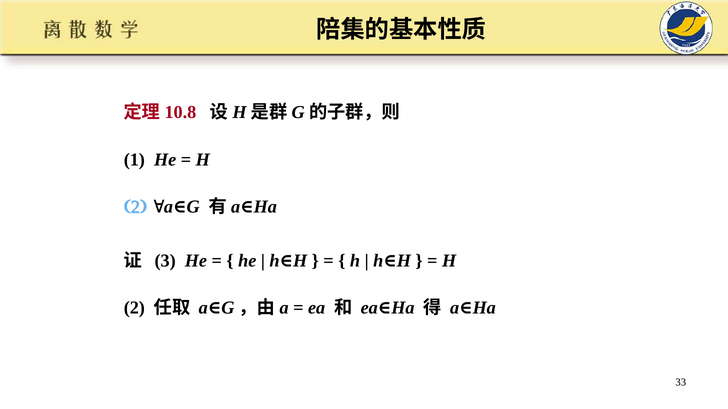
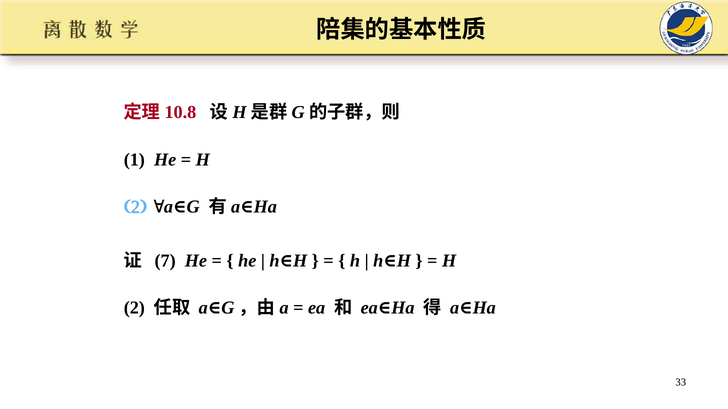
3: 3 -> 7
